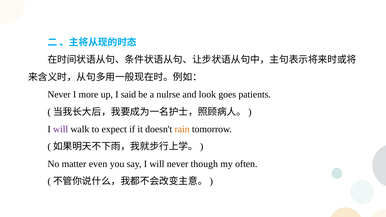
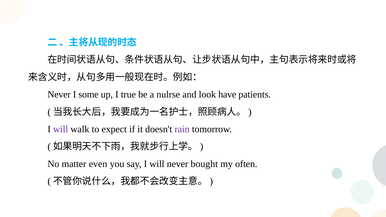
more: more -> some
said: said -> true
goes: goes -> have
rain colour: orange -> purple
though: though -> bought
